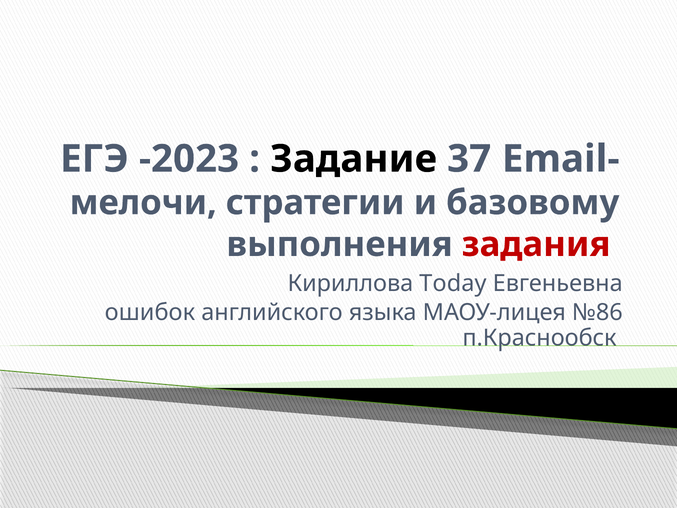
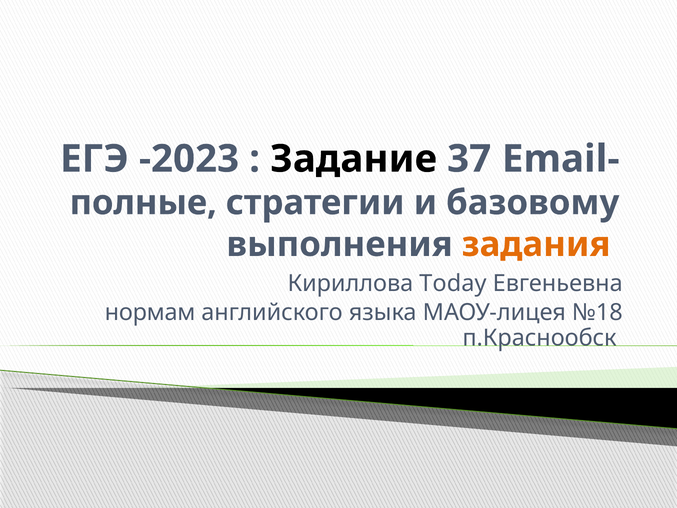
мелочи: мелочи -> полные
задания colour: red -> orange
ошибок: ошибок -> нормам
№86: №86 -> №18
